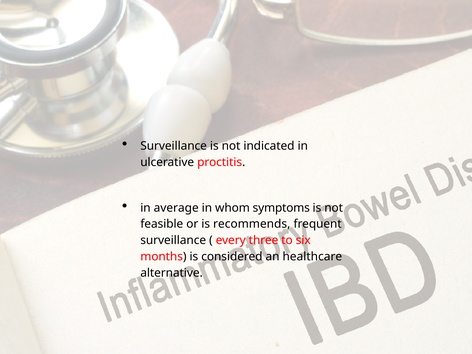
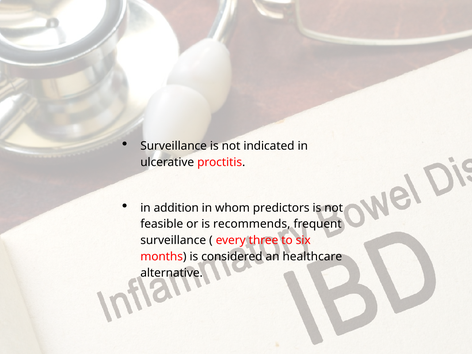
average: average -> addition
symptoms: symptoms -> predictors
